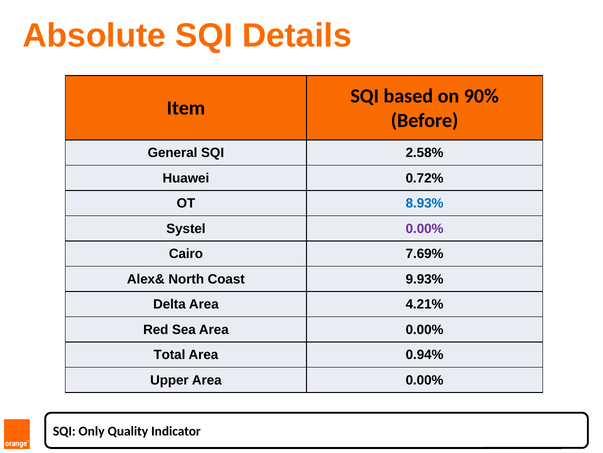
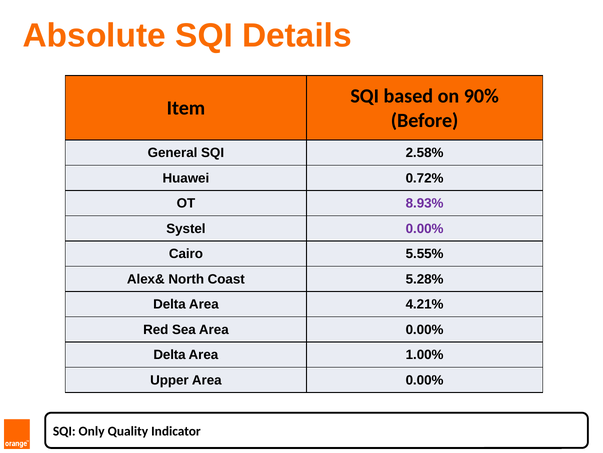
8.93% colour: blue -> purple
7.69%: 7.69% -> 5.55%
9.93%: 9.93% -> 5.28%
Total at (169, 354): Total -> Delta
0.94%: 0.94% -> 1.00%
